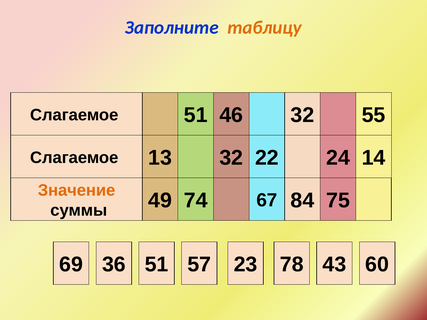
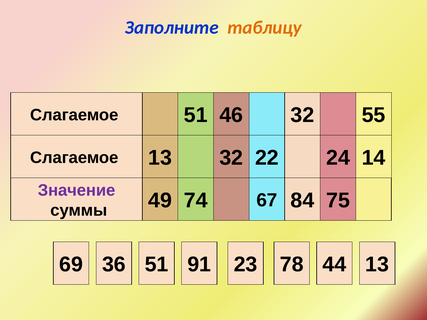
Значение colour: orange -> purple
57: 57 -> 91
43: 43 -> 44
36 60: 60 -> 13
